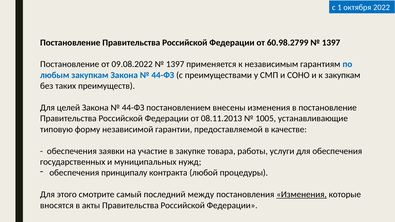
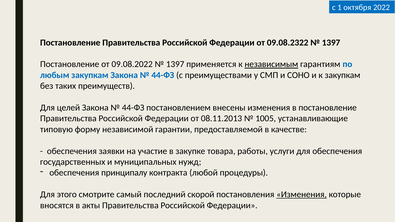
60.98.2799: 60.98.2799 -> 09.08.2322
независимым underline: none -> present
между: между -> скорой
